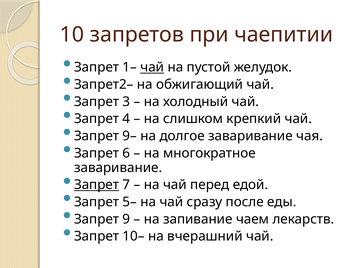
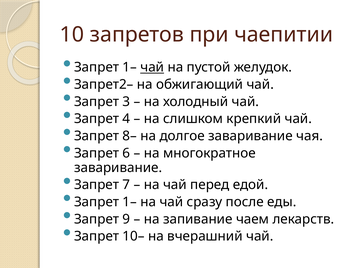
9–: 9– -> 8–
Запрет at (97, 185) underline: present -> none
5– at (130, 202): 5– -> 1–
